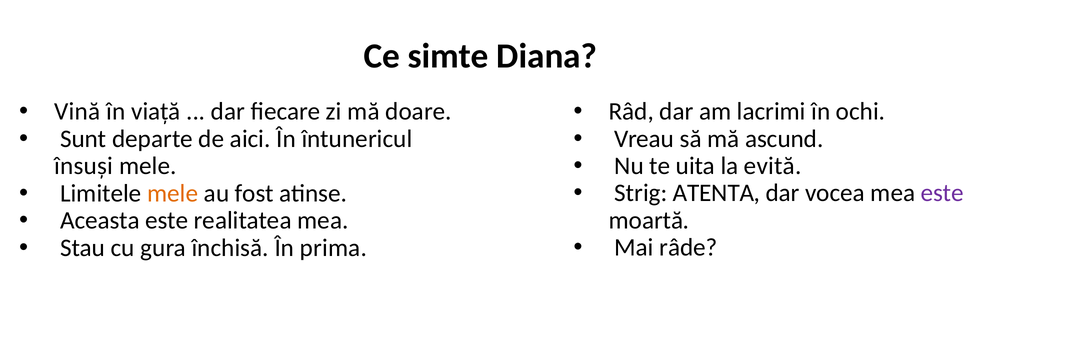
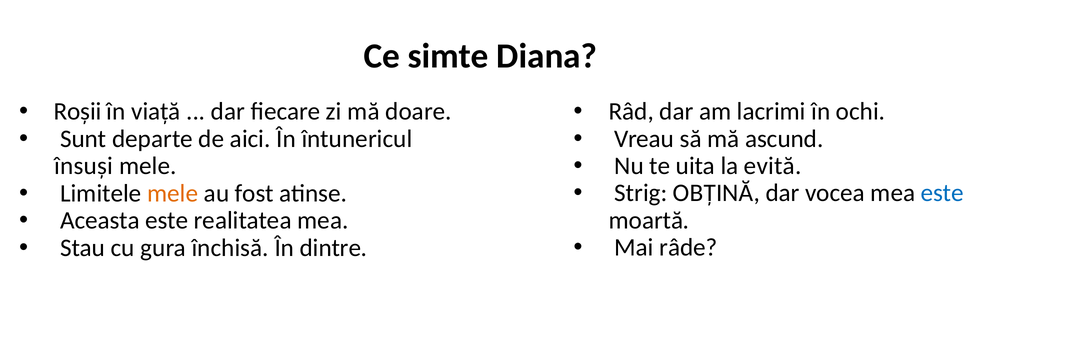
Vină: Vină -> Roșii
ATENTA: ATENTA -> OBȚINĂ
este at (942, 193) colour: purple -> blue
prima: prima -> dintre
